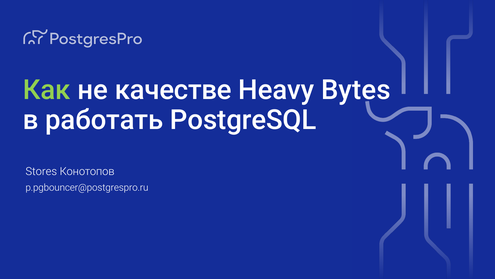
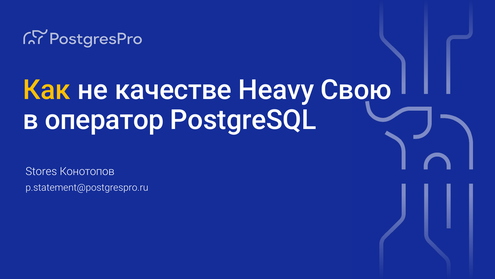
Как colour: light green -> yellow
Bytes: Bytes -> Свою
работать: работать -> оператор
p.pgbouncer@postgrespro.ru: p.pgbouncer@postgrespro.ru -> p.statement@postgrespro.ru
